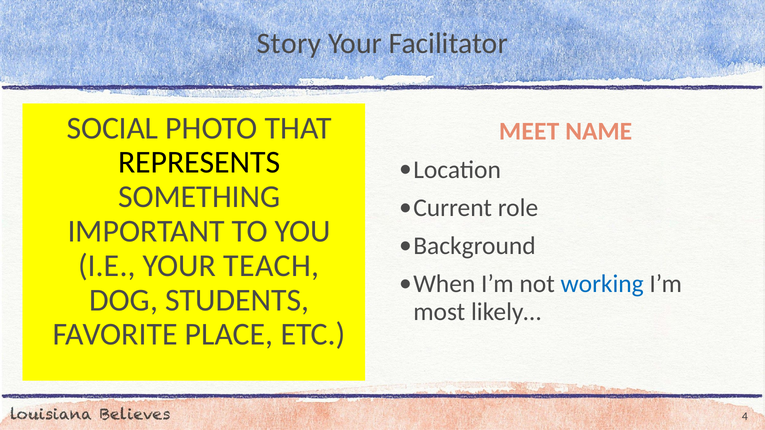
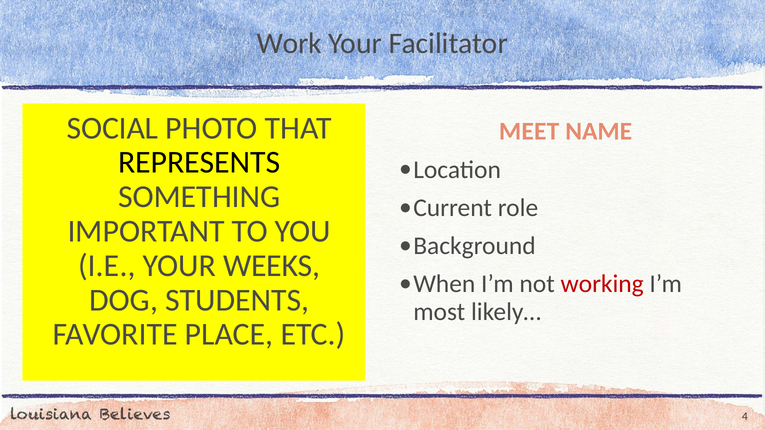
Story: Story -> Work
TEACH: TEACH -> WEEKS
working colour: blue -> red
